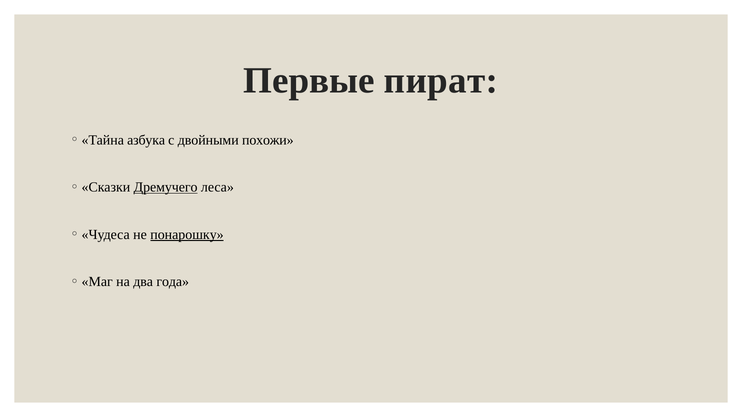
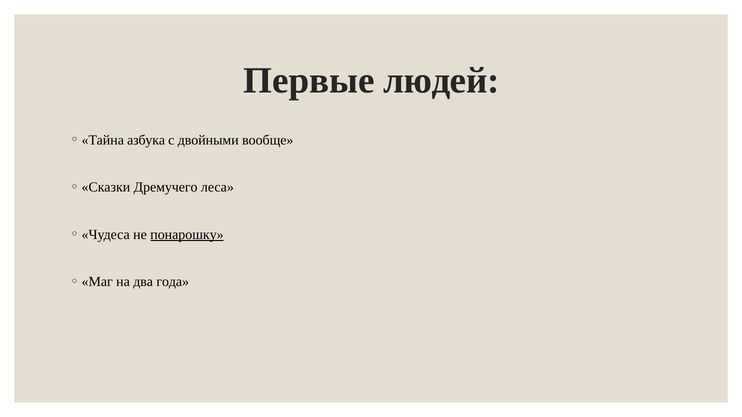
пират: пират -> людей
похожи: похожи -> вообще
Дремучего underline: present -> none
